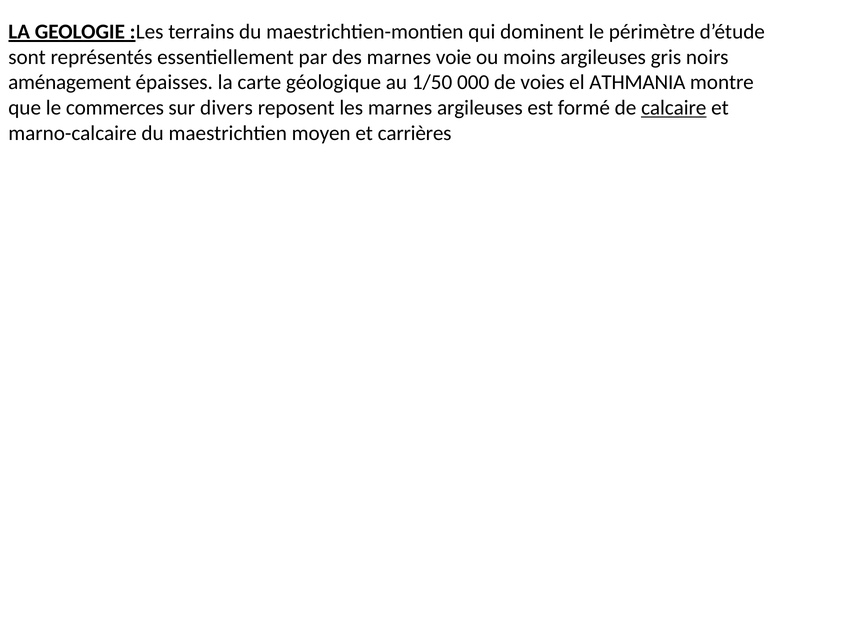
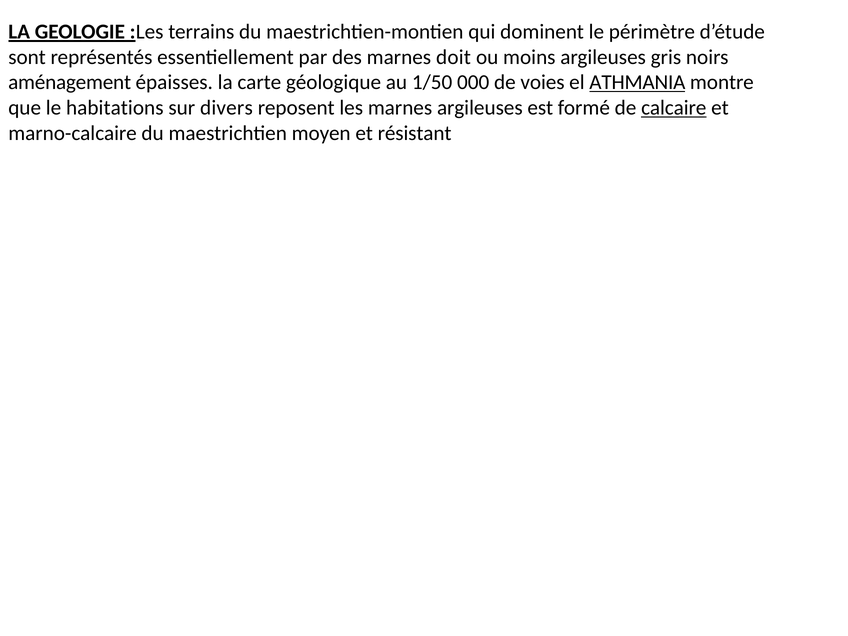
voie: voie -> doit
ATHMANIA underline: none -> present
commerces: commerces -> habitations
carrières: carrières -> résistant
